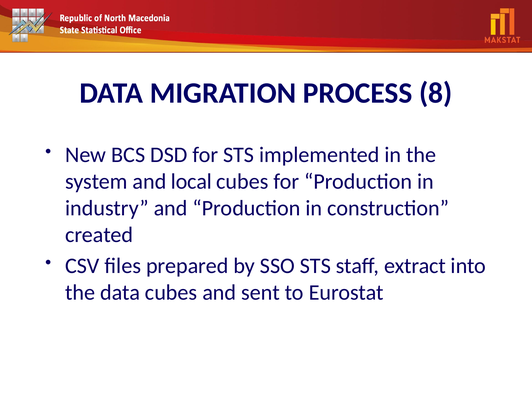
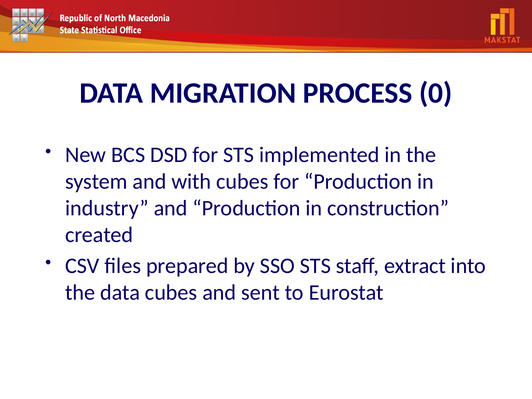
8: 8 -> 0
local: local -> with
